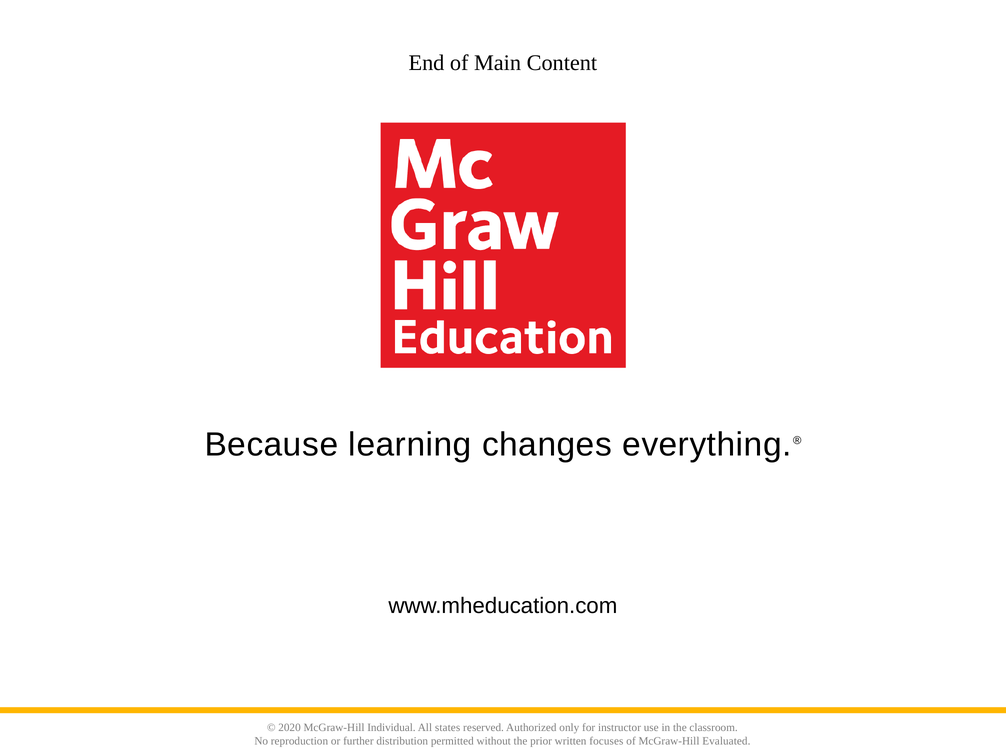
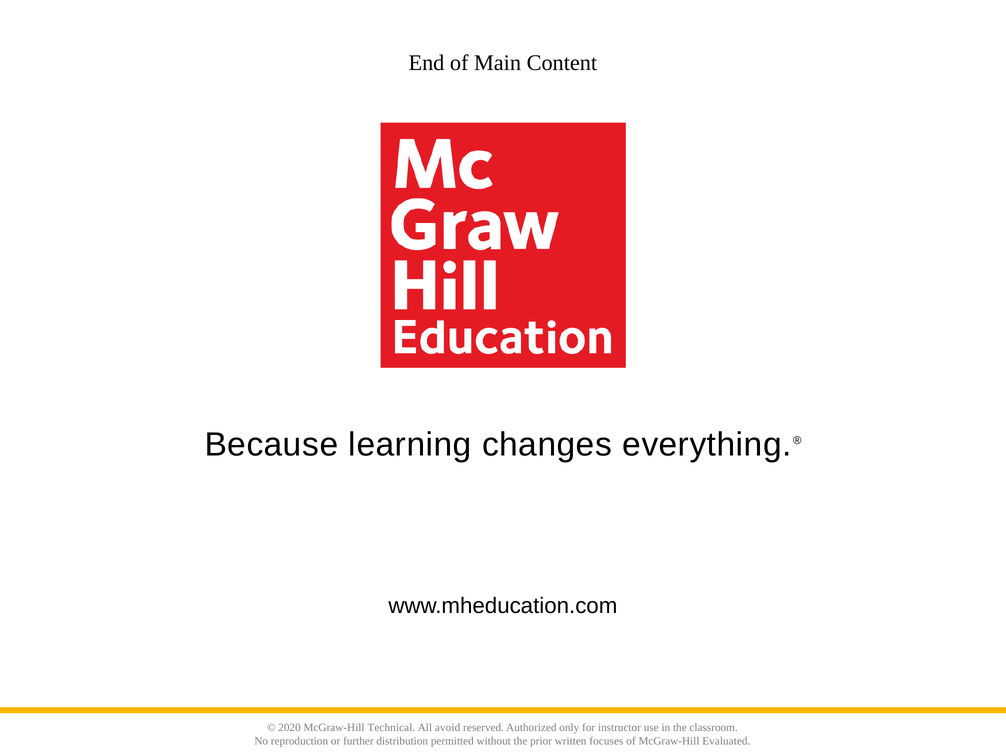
Individual: Individual -> Technical
states: states -> avoid
